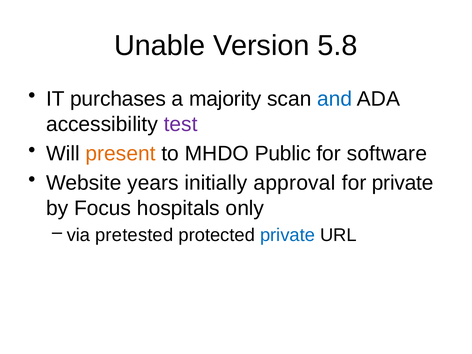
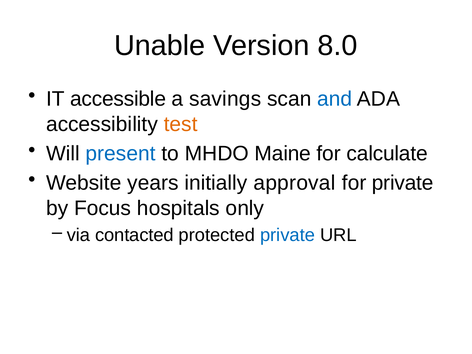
5.8: 5.8 -> 8.0
purchases: purchases -> accessible
majority: majority -> savings
test colour: purple -> orange
present colour: orange -> blue
Public: Public -> Maine
software: software -> calculate
pretested: pretested -> contacted
